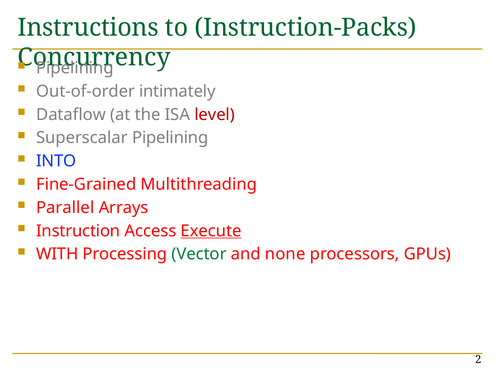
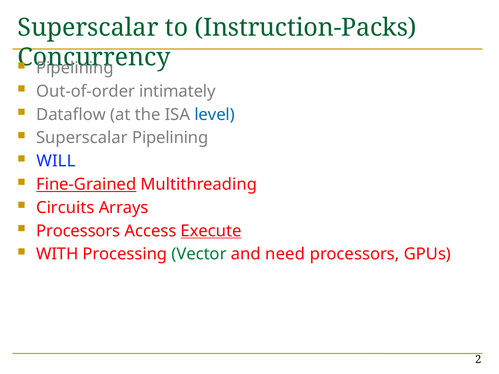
Instructions at (88, 28): Instructions -> Superscalar
level colour: red -> blue
INTO: INTO -> WILL
Fine-Grained underline: none -> present
Parallel: Parallel -> Circuits
Instruction at (78, 231): Instruction -> Processors
none: none -> need
